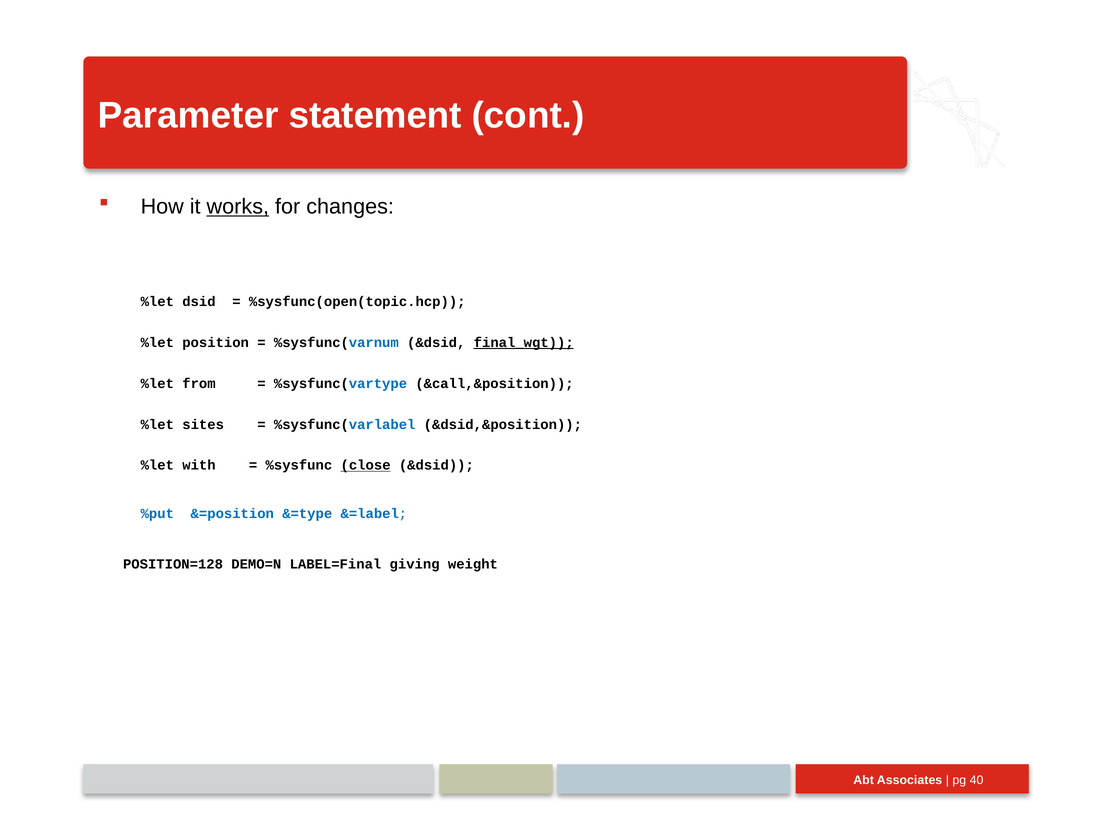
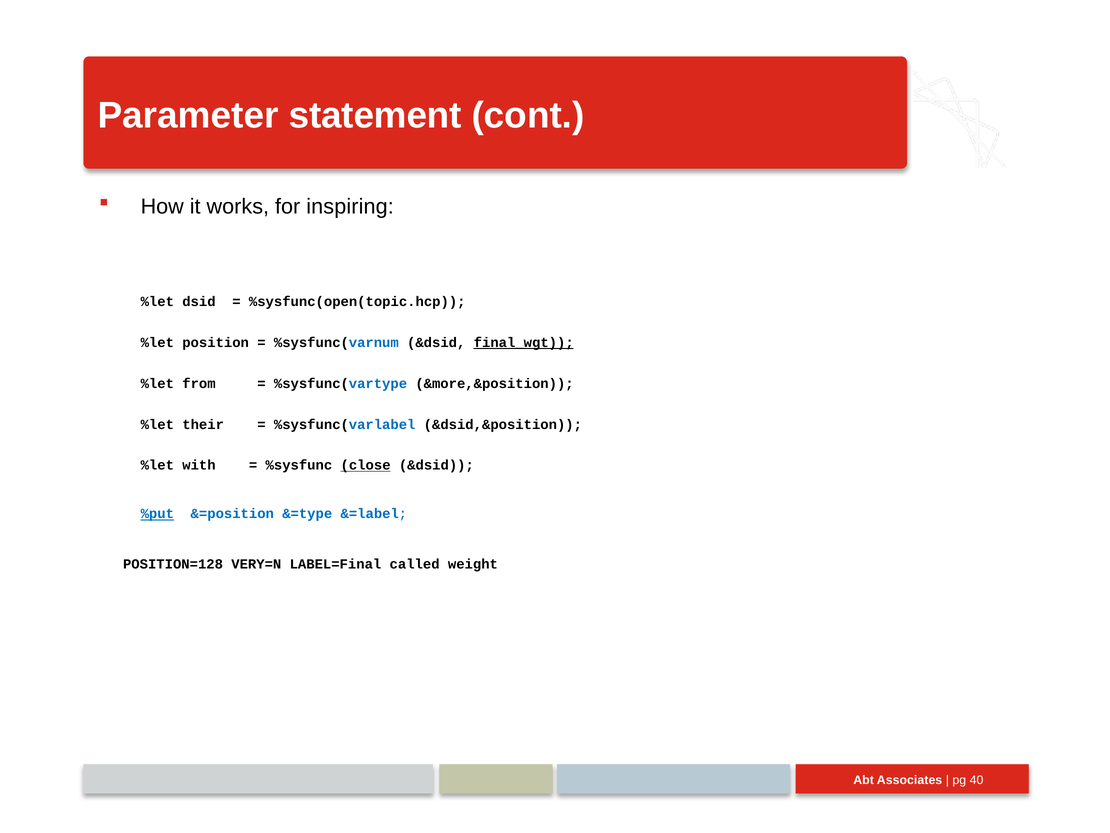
works underline: present -> none
changes: changes -> inspiring
&call,&position: &call,&position -> &more,&position
sites: sites -> their
%put underline: none -> present
DEMO=N: DEMO=N -> VERY=N
giving: giving -> called
